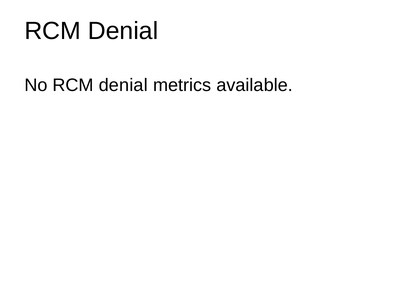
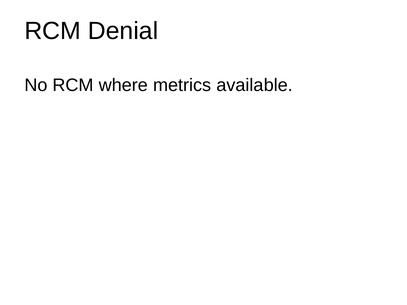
No RCM denial: denial -> where
